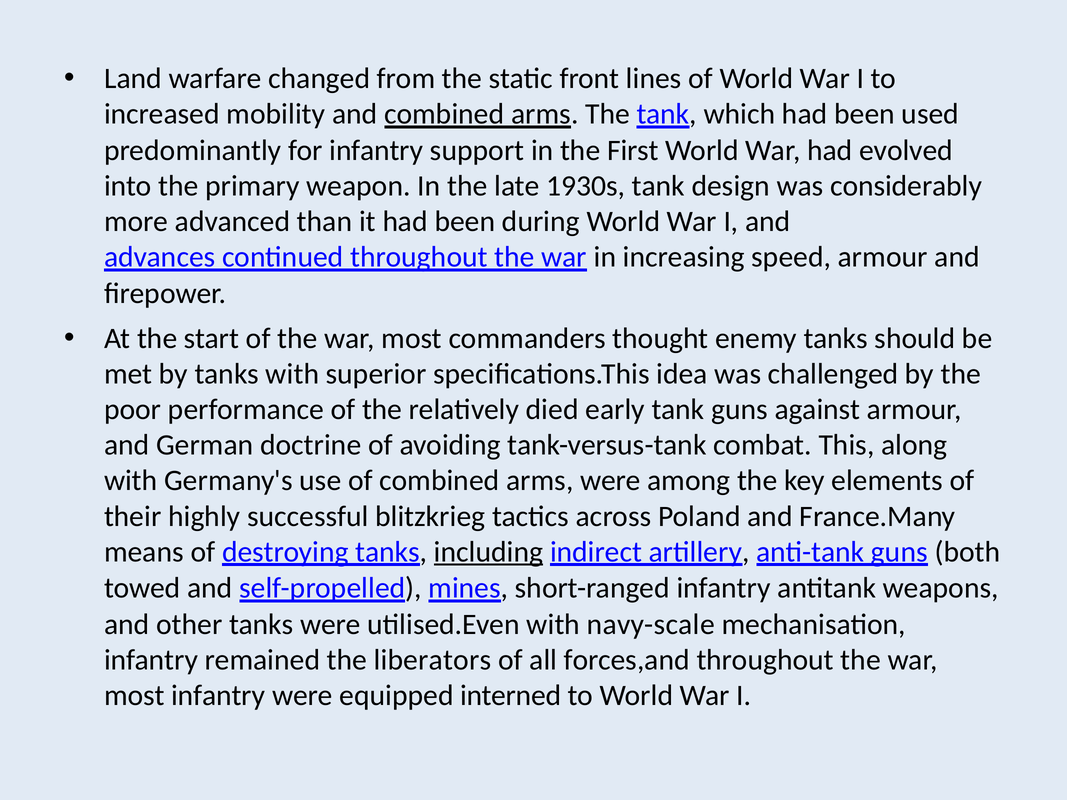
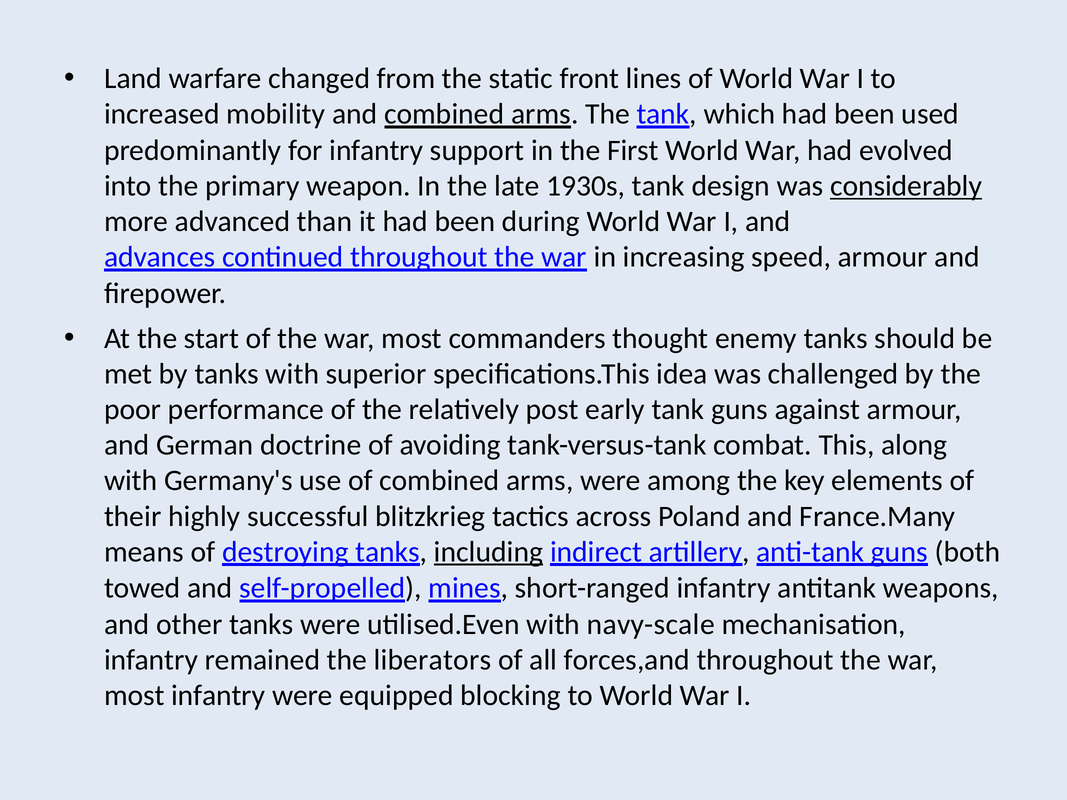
considerably underline: none -> present
died: died -> post
interned: interned -> blocking
